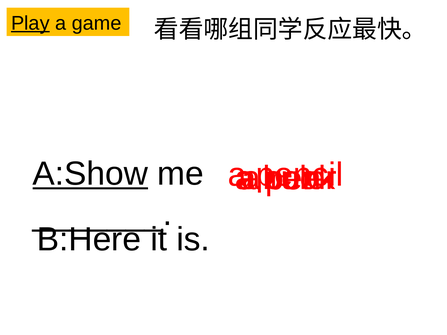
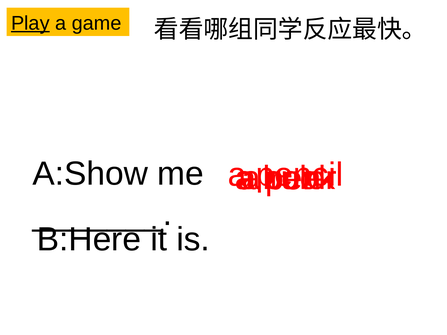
A:Show underline: present -> none
